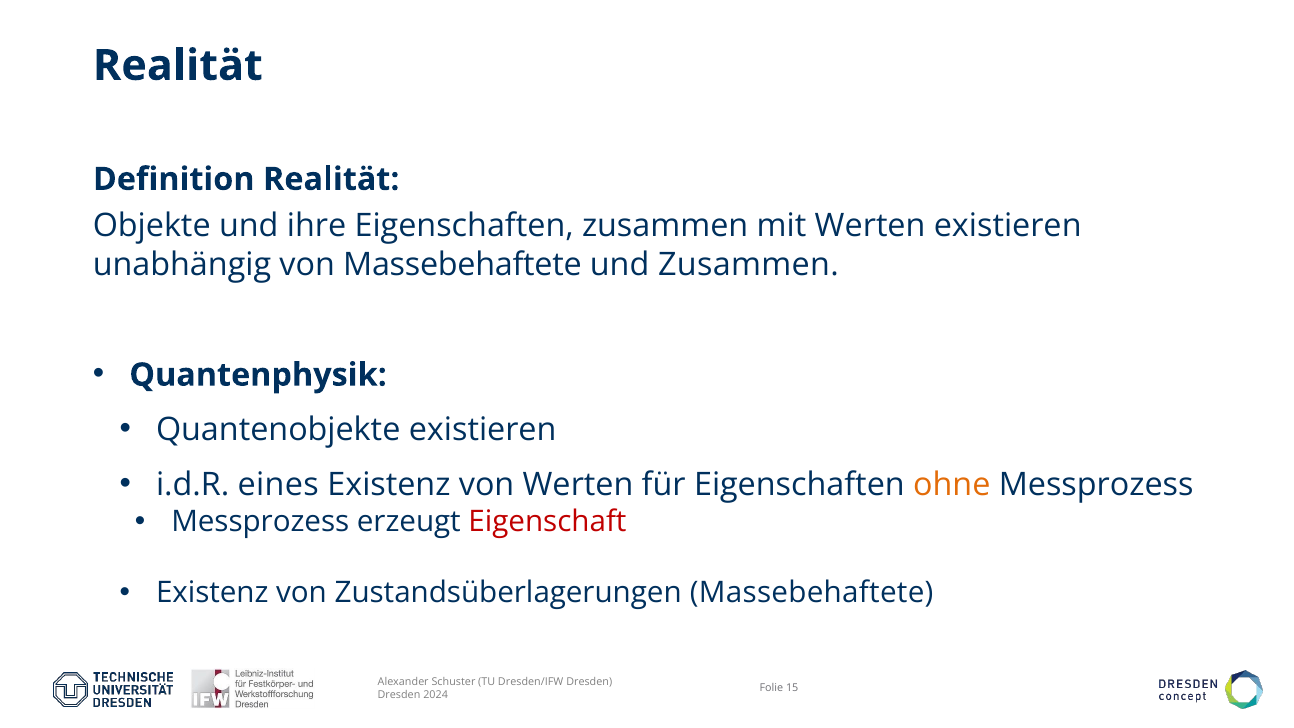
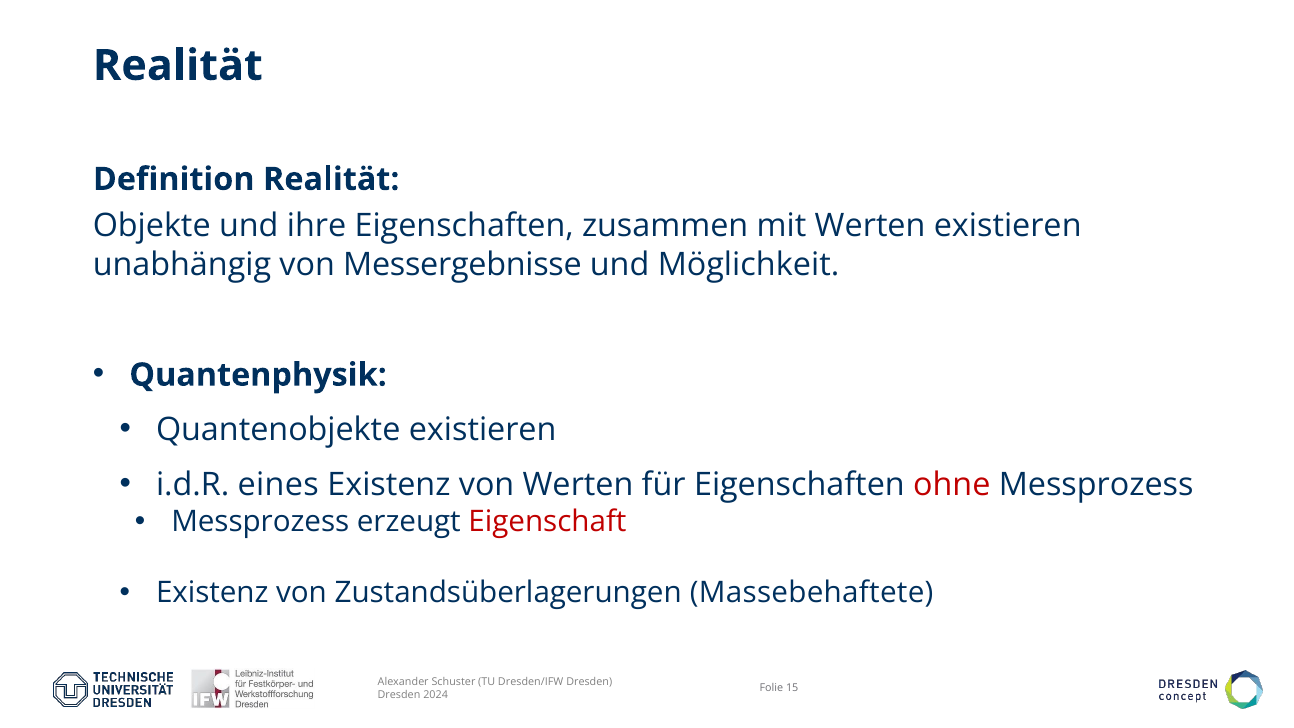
von Massebehaftete: Massebehaftete -> Messergebnisse
und Zusammen: Zusammen -> Möglichkeit
ohne colour: orange -> red
